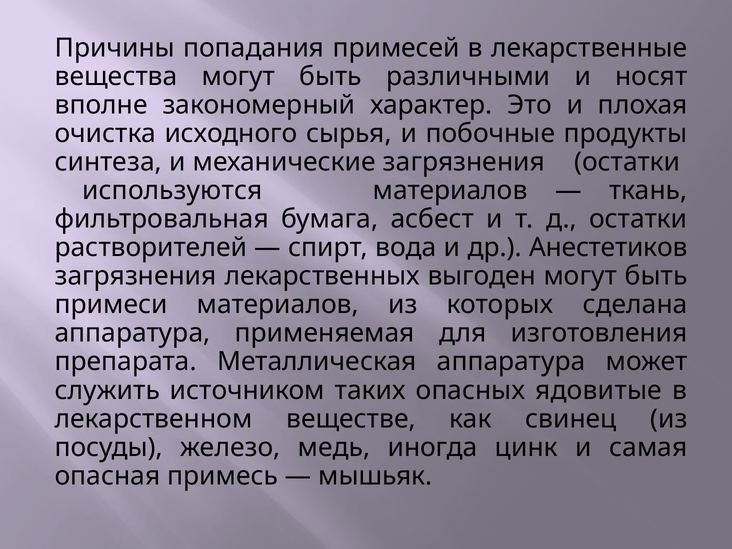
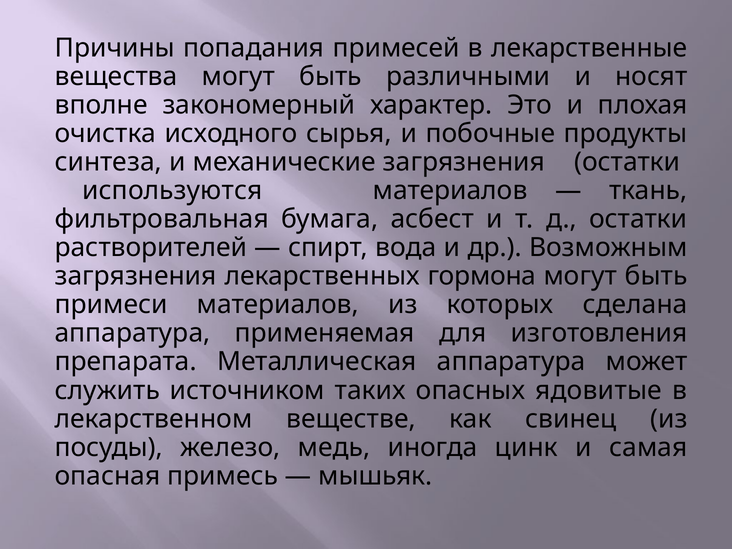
Анестетиков: Анестетиков -> Возможным
выгоден: выгоден -> гормона
